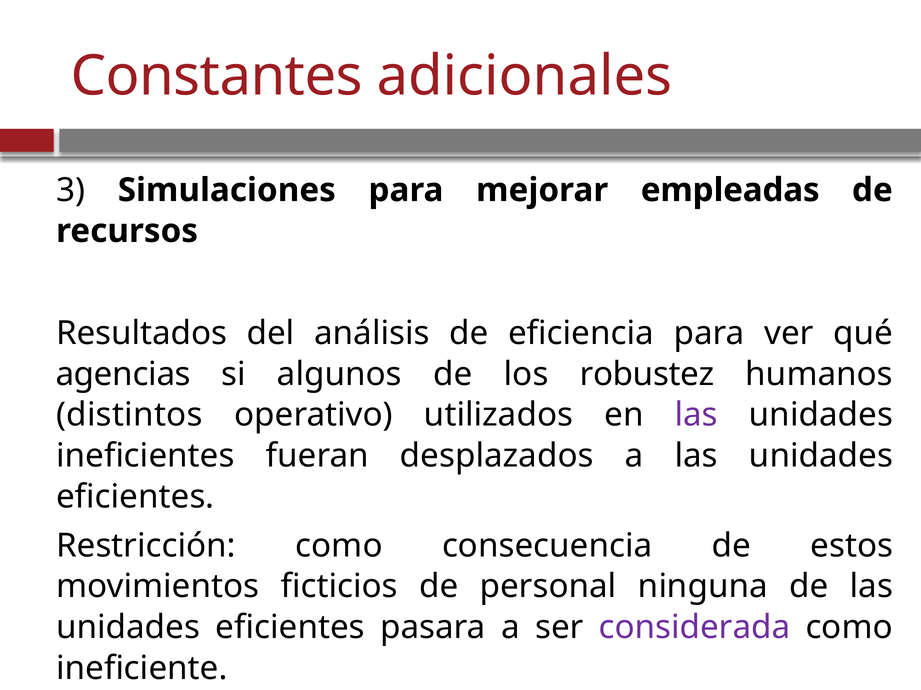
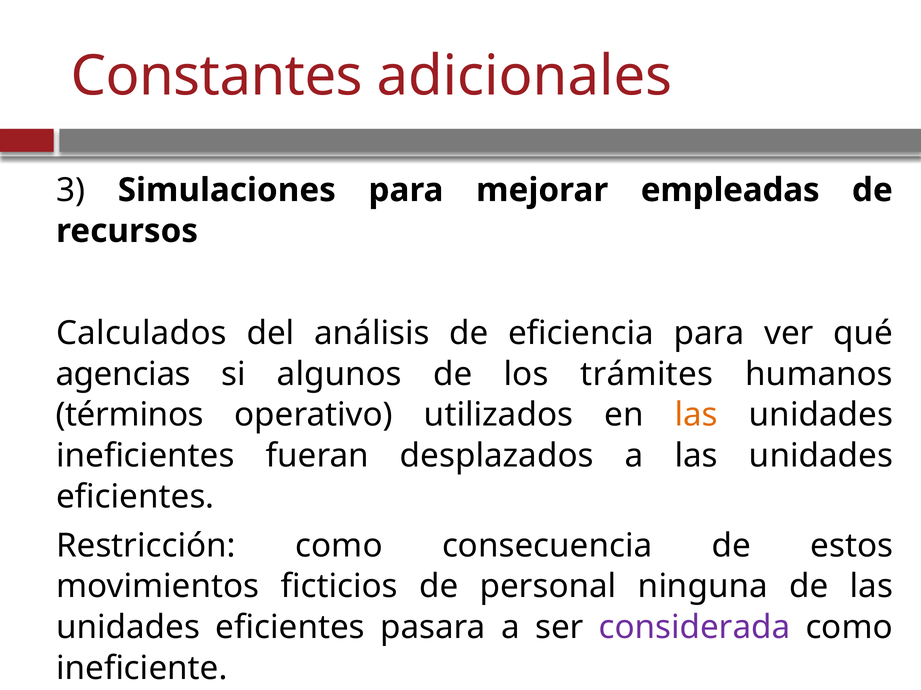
Resultados: Resultados -> Calculados
robustez: robustez -> trámites
distintos: distintos -> términos
las at (696, 415) colour: purple -> orange
